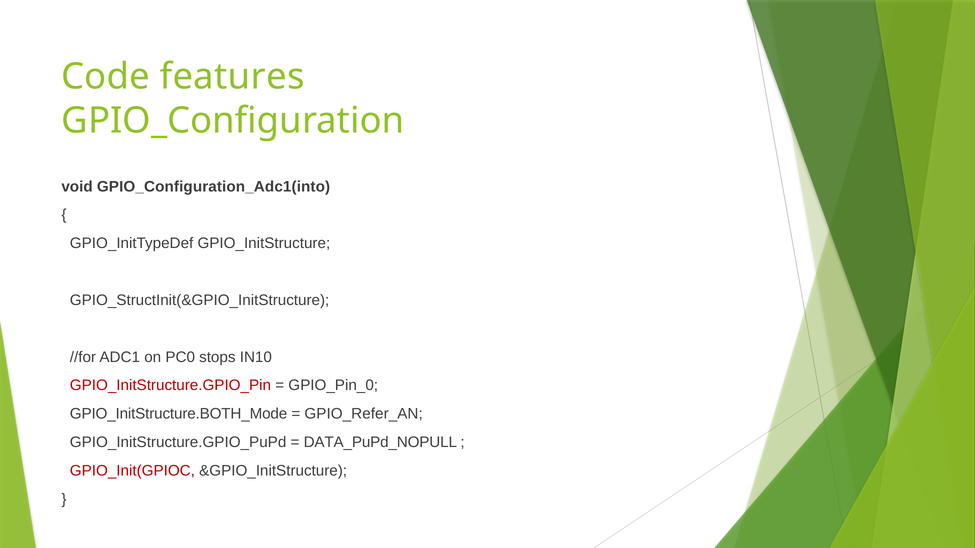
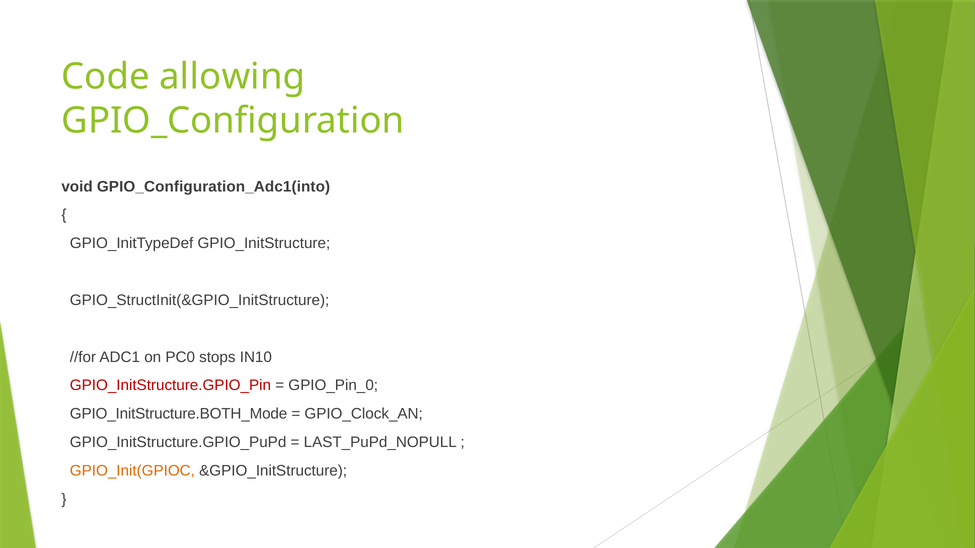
features: features -> allowing
GPIO_Refer_AN: GPIO_Refer_AN -> GPIO_Clock_AN
DATA_PuPd_NOPULL: DATA_PuPd_NOPULL -> LAST_PuPd_NOPULL
GPIO_Init(GPIOC colour: red -> orange
